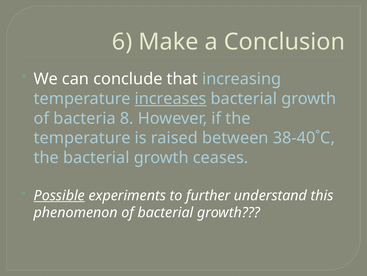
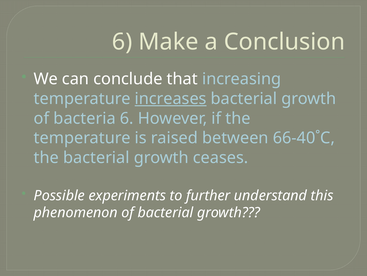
bacteria 8: 8 -> 6
38-40˚C: 38-40˚C -> 66-40˚C
Possible underline: present -> none
